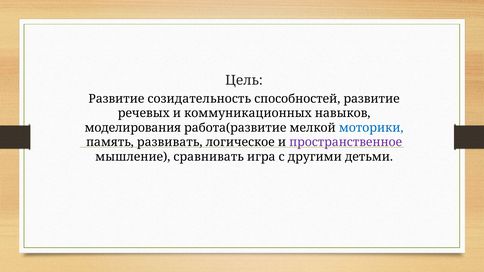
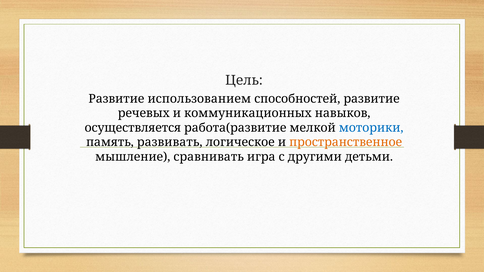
созидательность: созидательность -> использованием
моделирования: моделирования -> осуществляется
пространственное colour: purple -> orange
